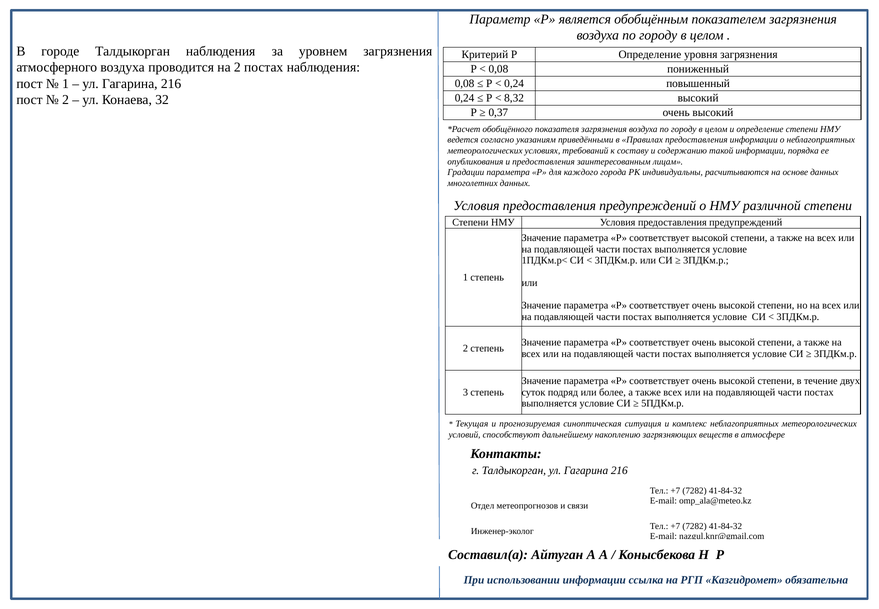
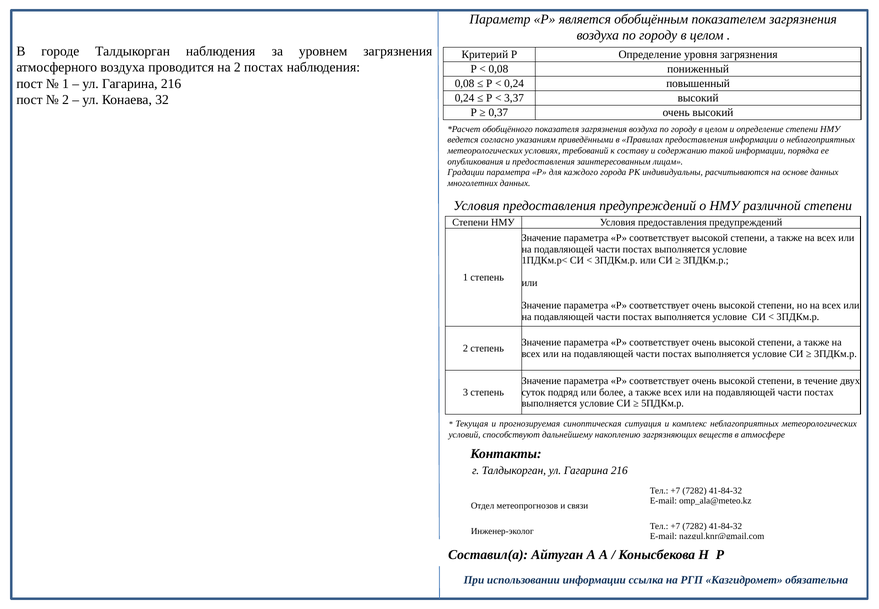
8,32: 8,32 -> 3,37
